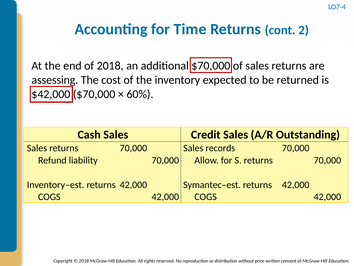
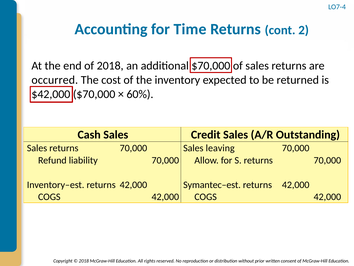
assessing: assessing -> occurred
records: records -> leaving
